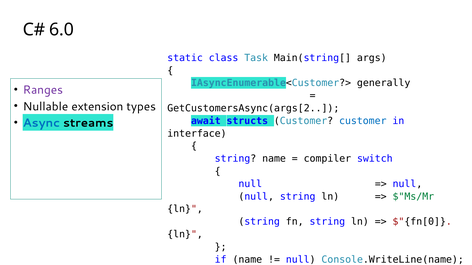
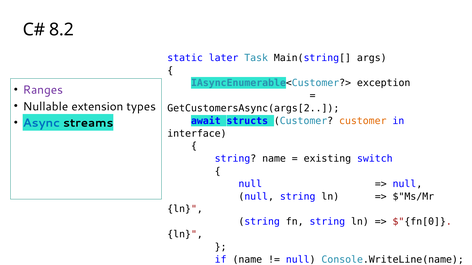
6.0: 6.0 -> 8.2
class: class -> later
generally: generally -> exception
customer at (363, 121) colour: blue -> orange
compiler: compiler -> existing
$"Ms/Mr colour: green -> black
